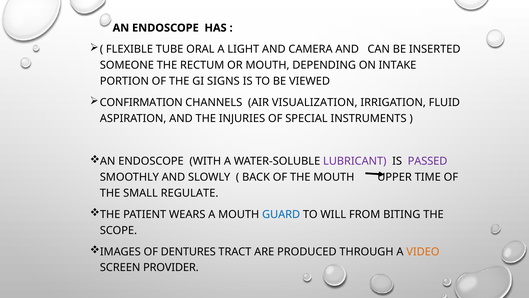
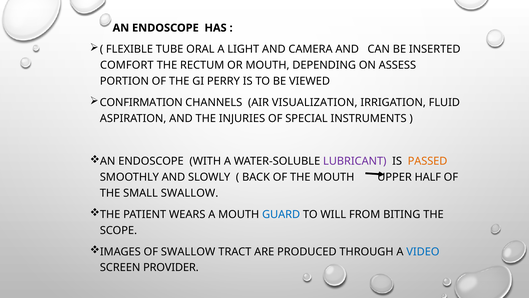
SOMEONE: SOMEONE -> COMFORT
INTAKE: INTAKE -> ASSESS
SIGNS: SIGNS -> PERRY
PASSED colour: purple -> orange
TIME: TIME -> HALF
SMALL REGULATE: REGULATE -> SWALLOW
OF DENTURES: DENTURES -> SWALLOW
VIDEO colour: orange -> blue
